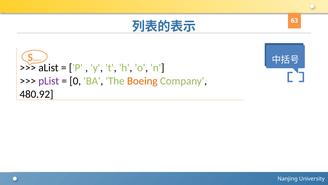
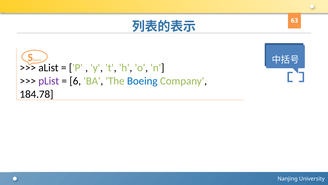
0: 0 -> 6
Boeing colour: orange -> blue
480.92: 480.92 -> 184.78
